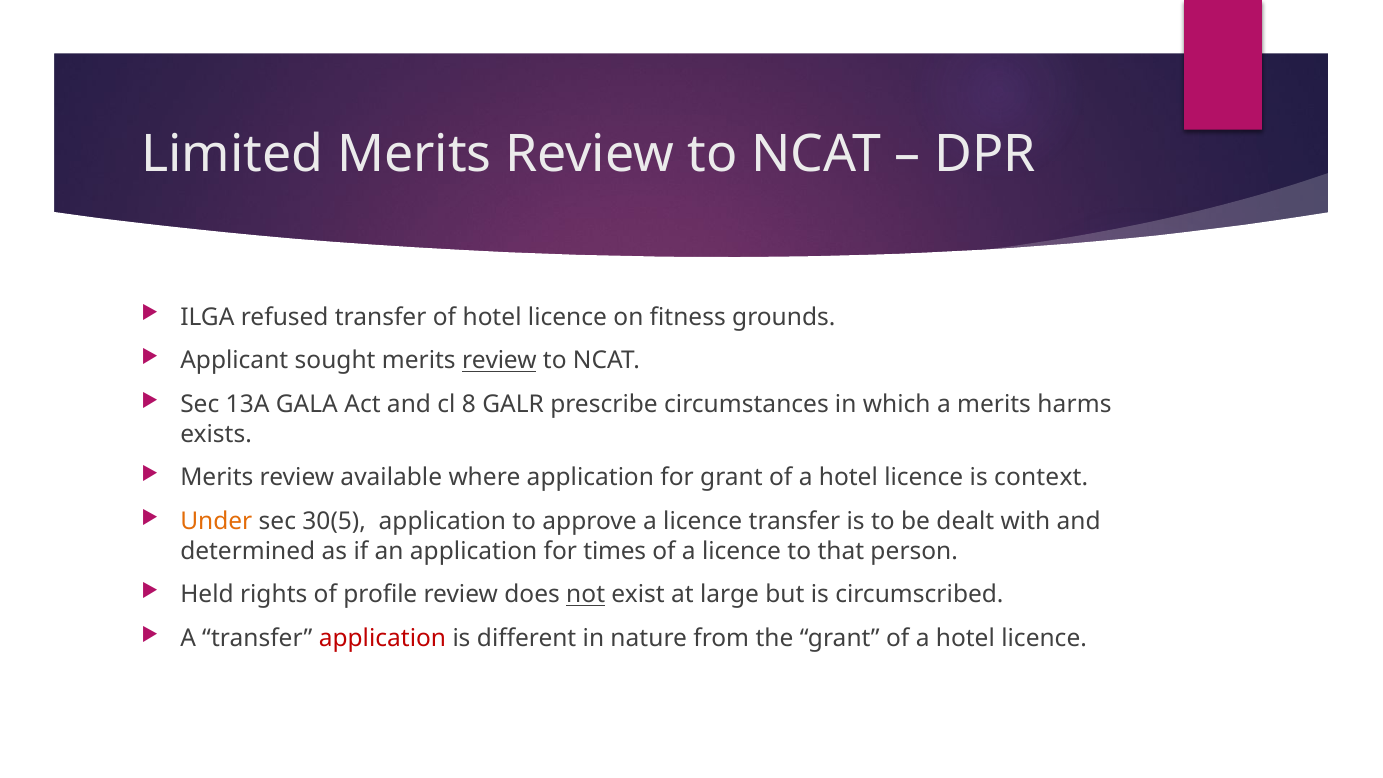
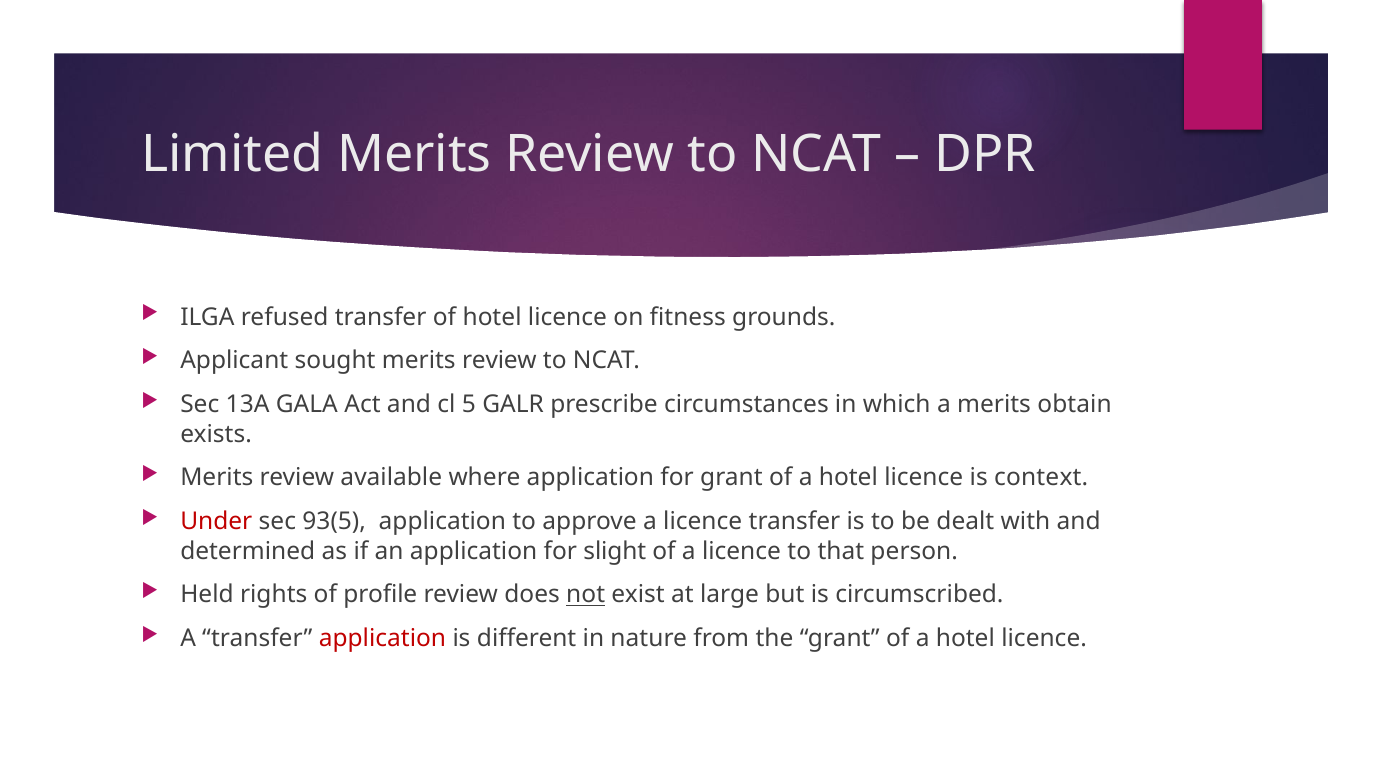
review at (499, 361) underline: present -> none
8: 8 -> 5
harms: harms -> obtain
Under colour: orange -> red
30(5: 30(5 -> 93(5
times: times -> slight
